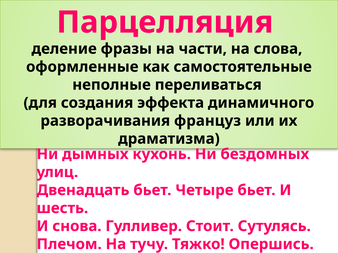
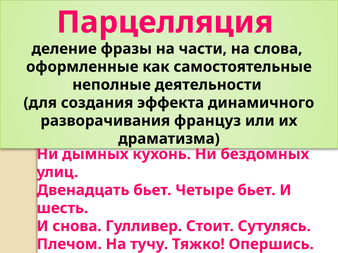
переливаться: переливаться -> деятельности
